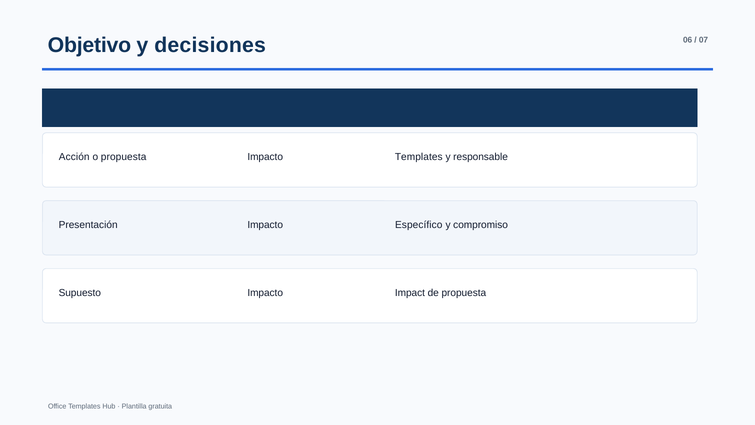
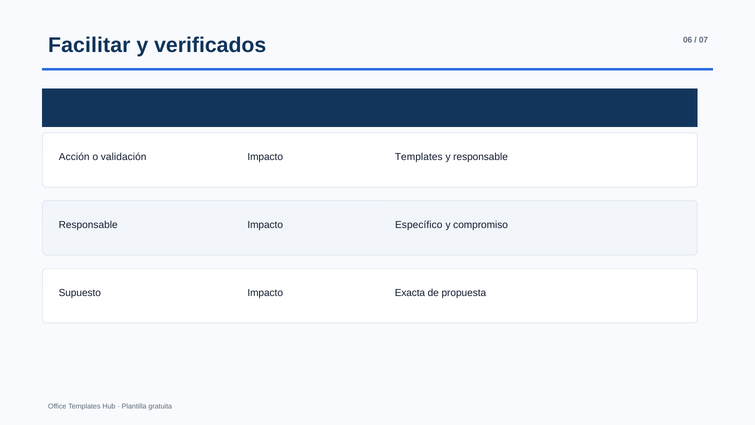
Objetivo: Objetivo -> Facilitar
decisiones: decisiones -> verificados
o propuesta: propuesta -> validación
Presentación at (88, 225): Presentación -> Responsable
Impacto Impact: Impact -> Exacta
